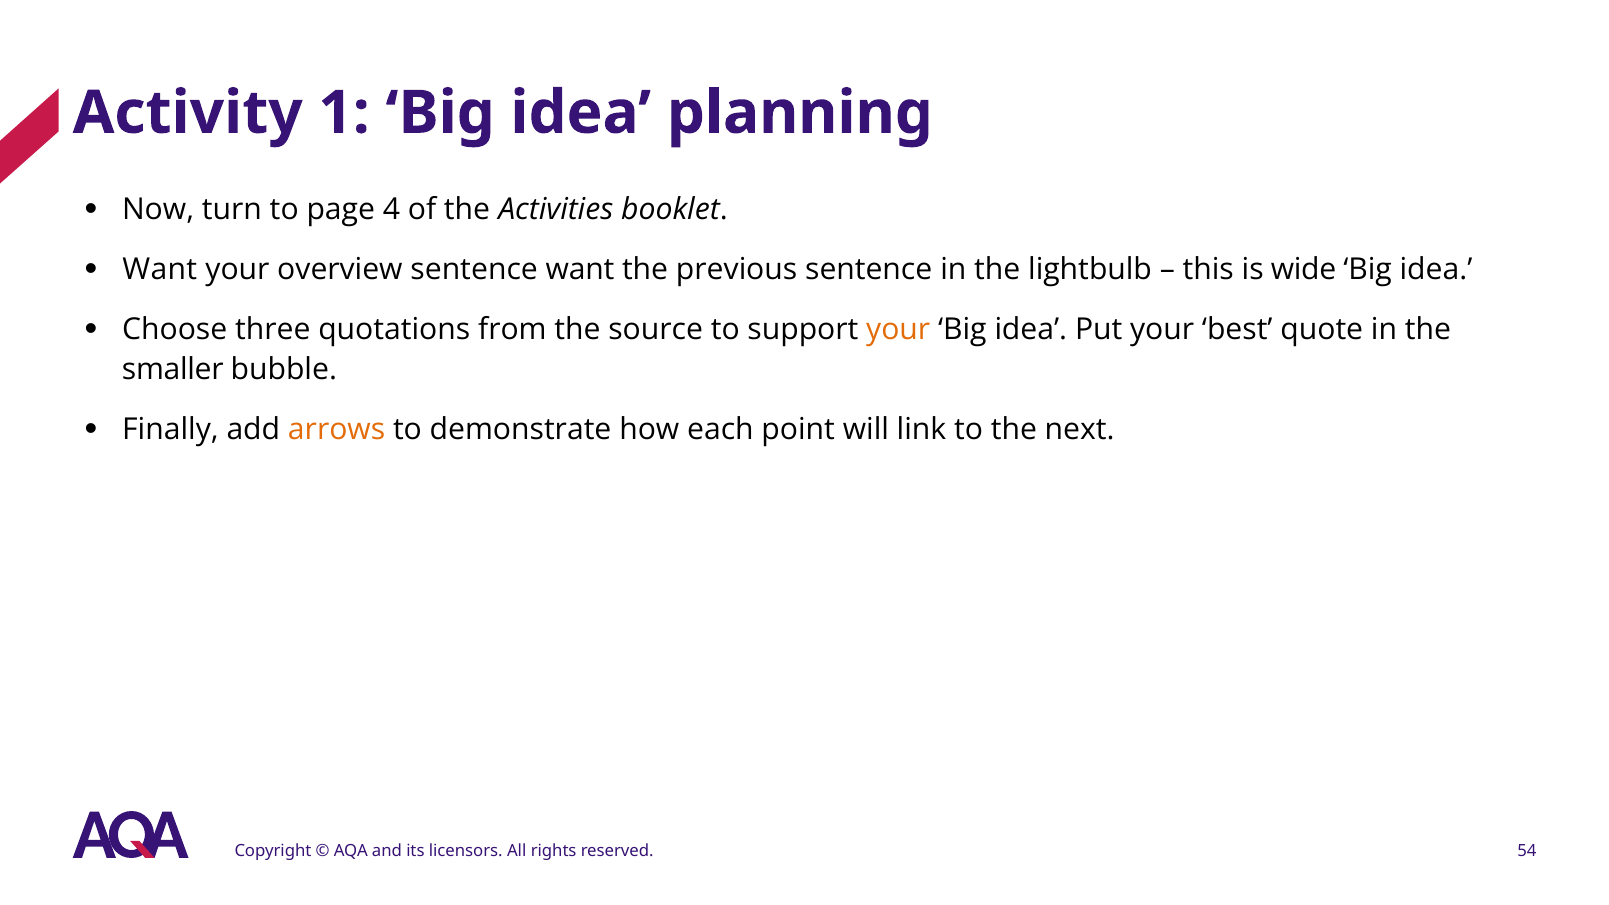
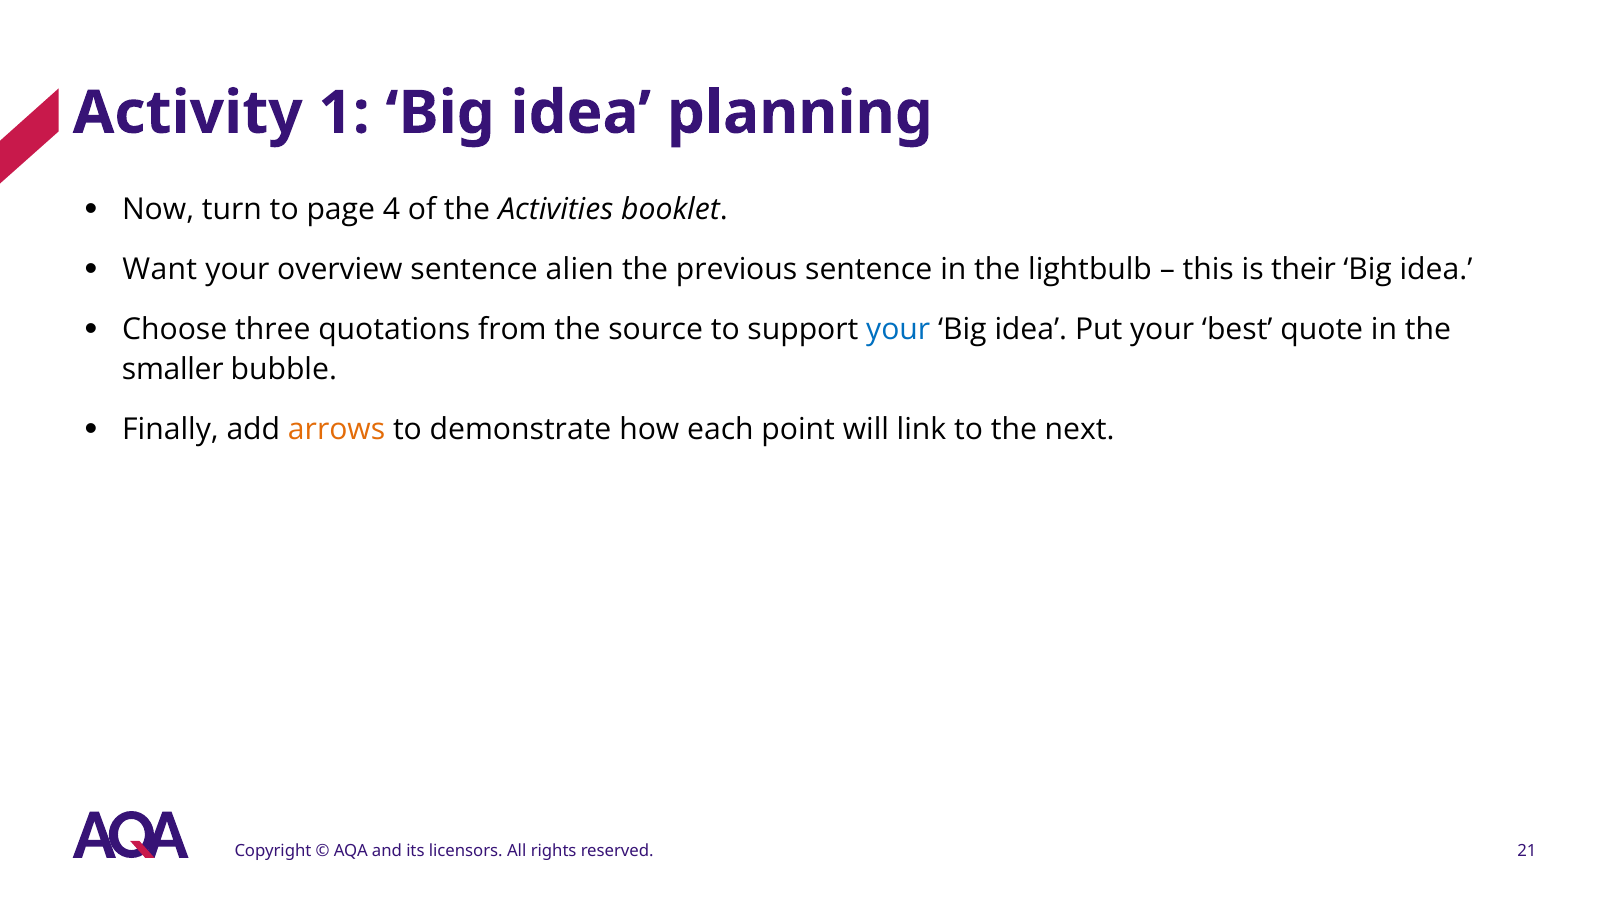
sentence want: want -> alien
wide: wide -> their
your at (898, 330) colour: orange -> blue
54: 54 -> 21
